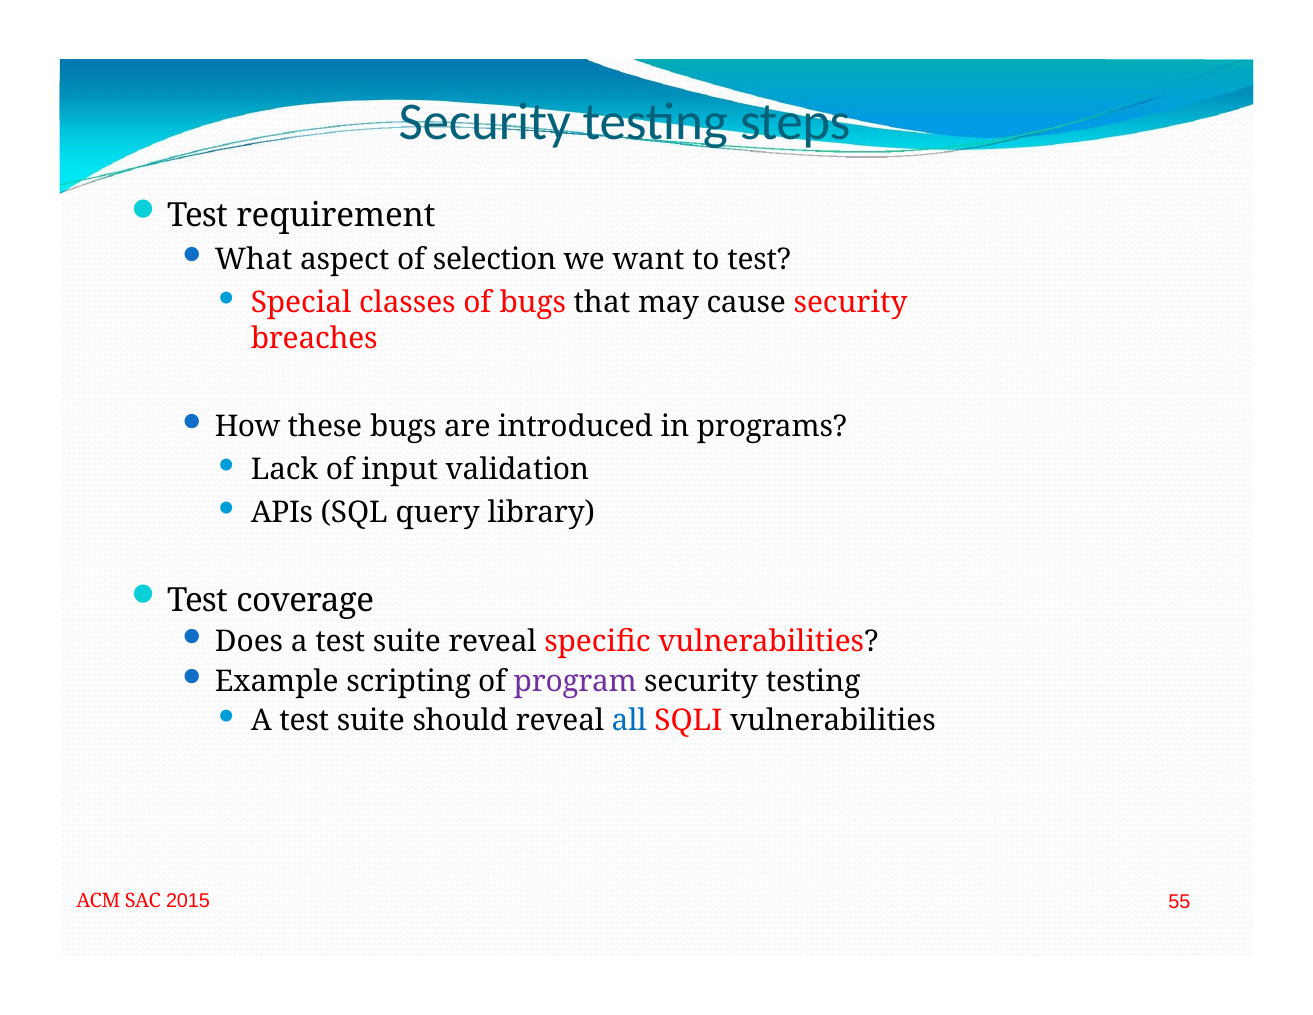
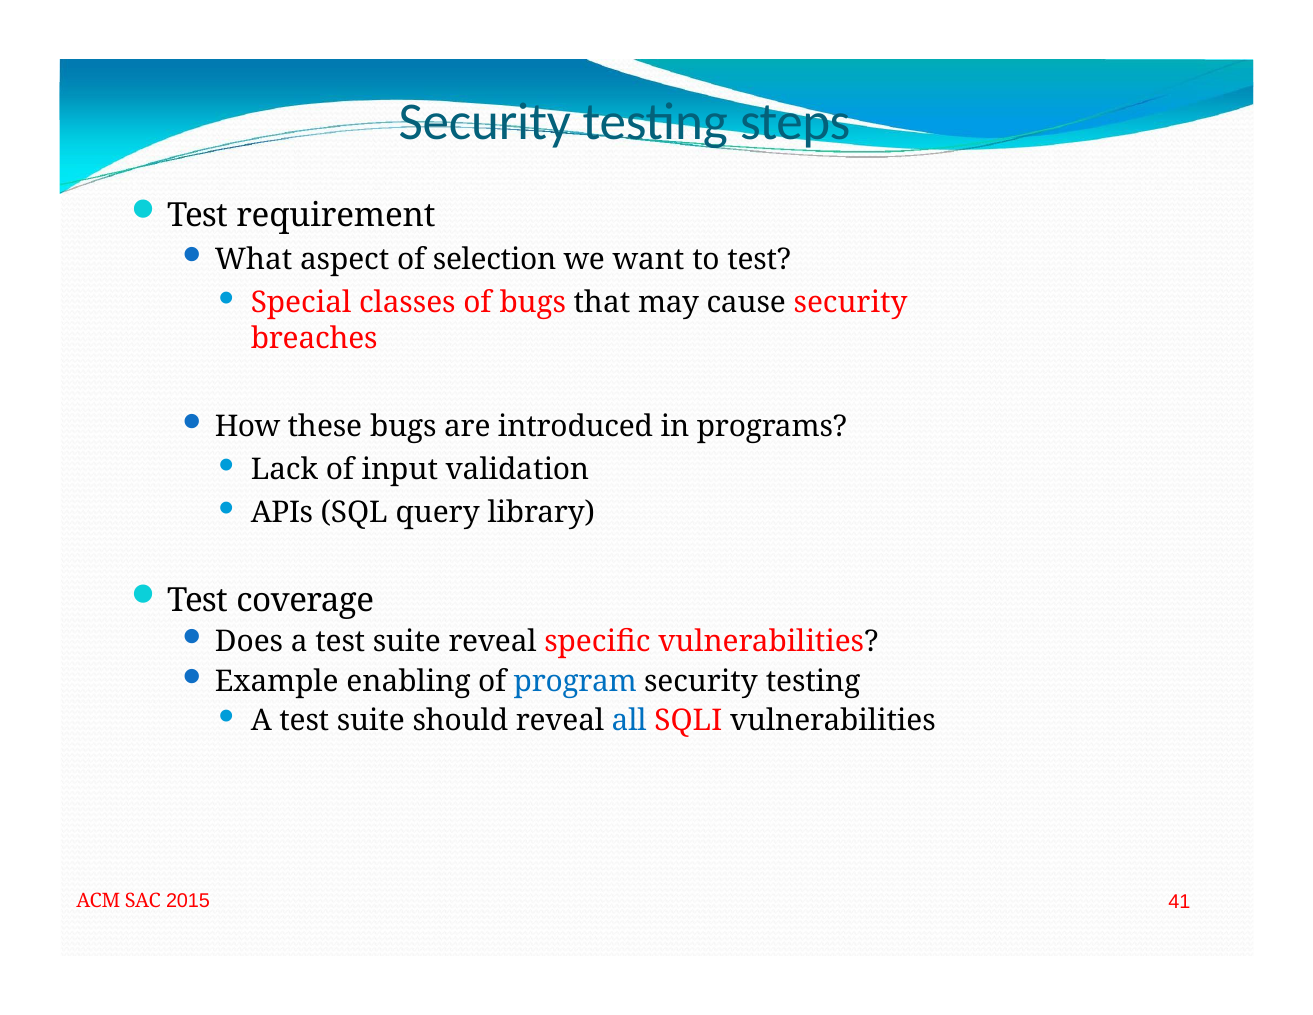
scripting: scripting -> enabling
program colour: purple -> blue
55: 55 -> 41
